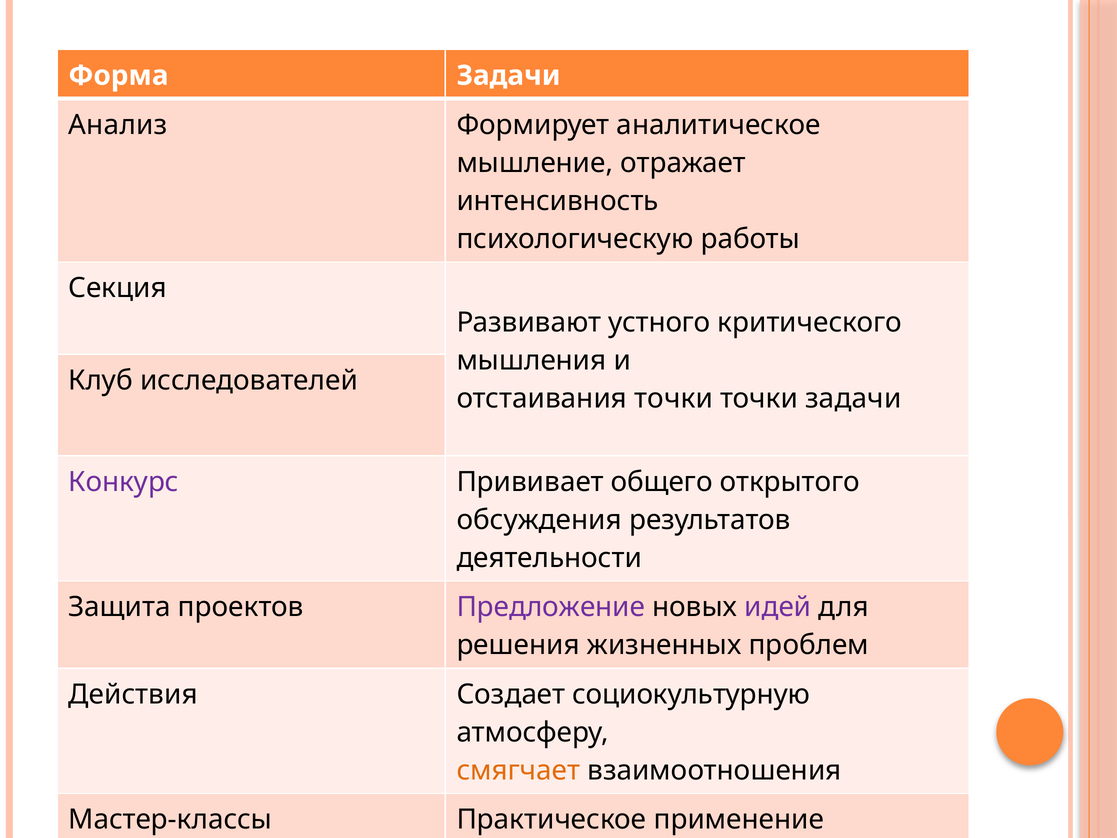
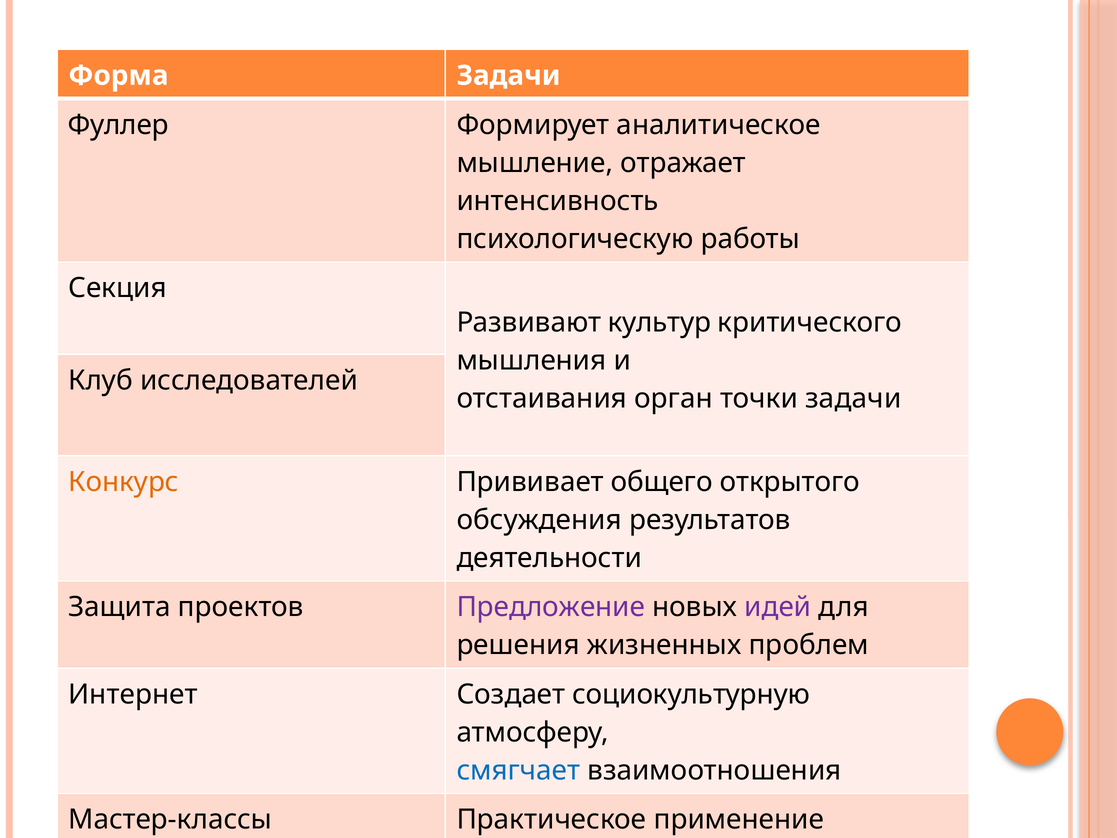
Анализ: Анализ -> Фуллер
устного: устного -> культур
отстаивания точки: точки -> орган
Конкурс colour: purple -> orange
Действия: Действия -> Интернет
смягчает colour: orange -> blue
